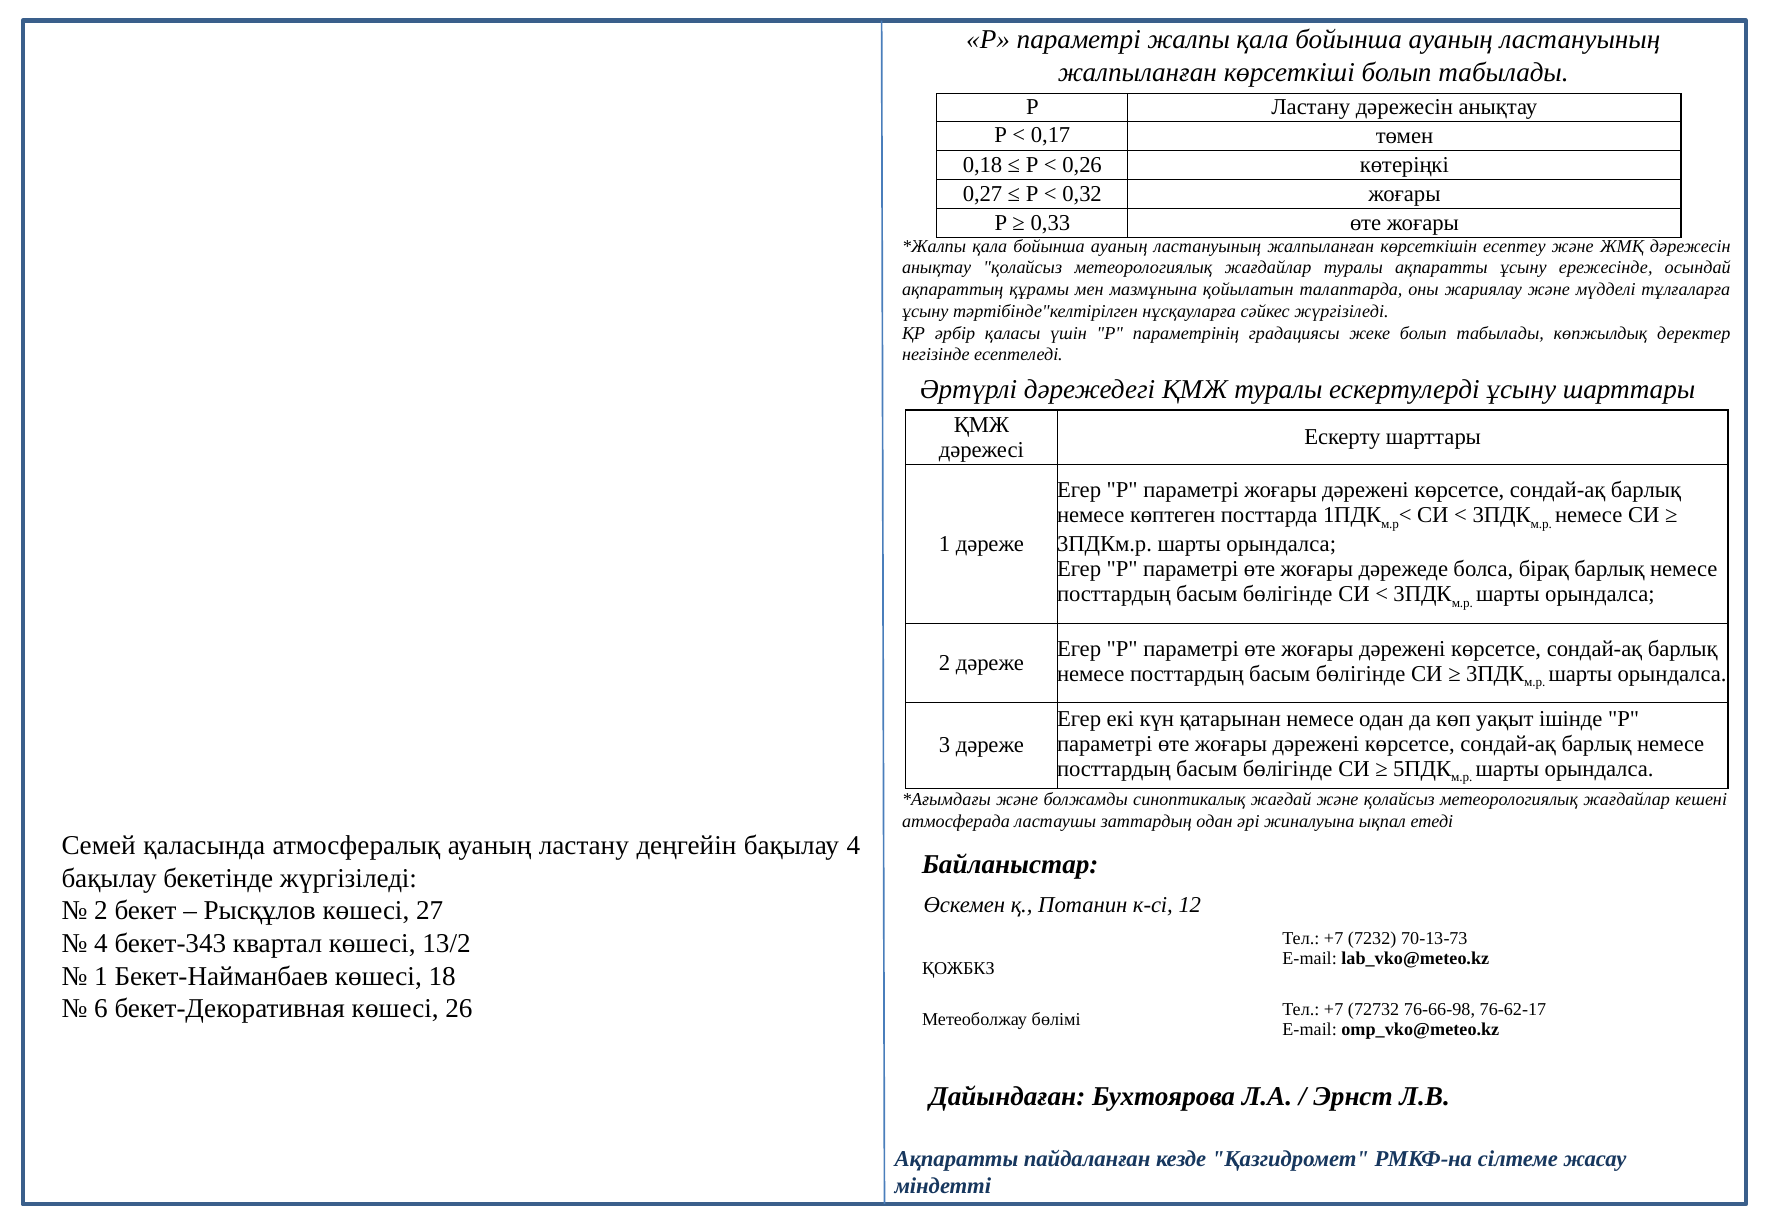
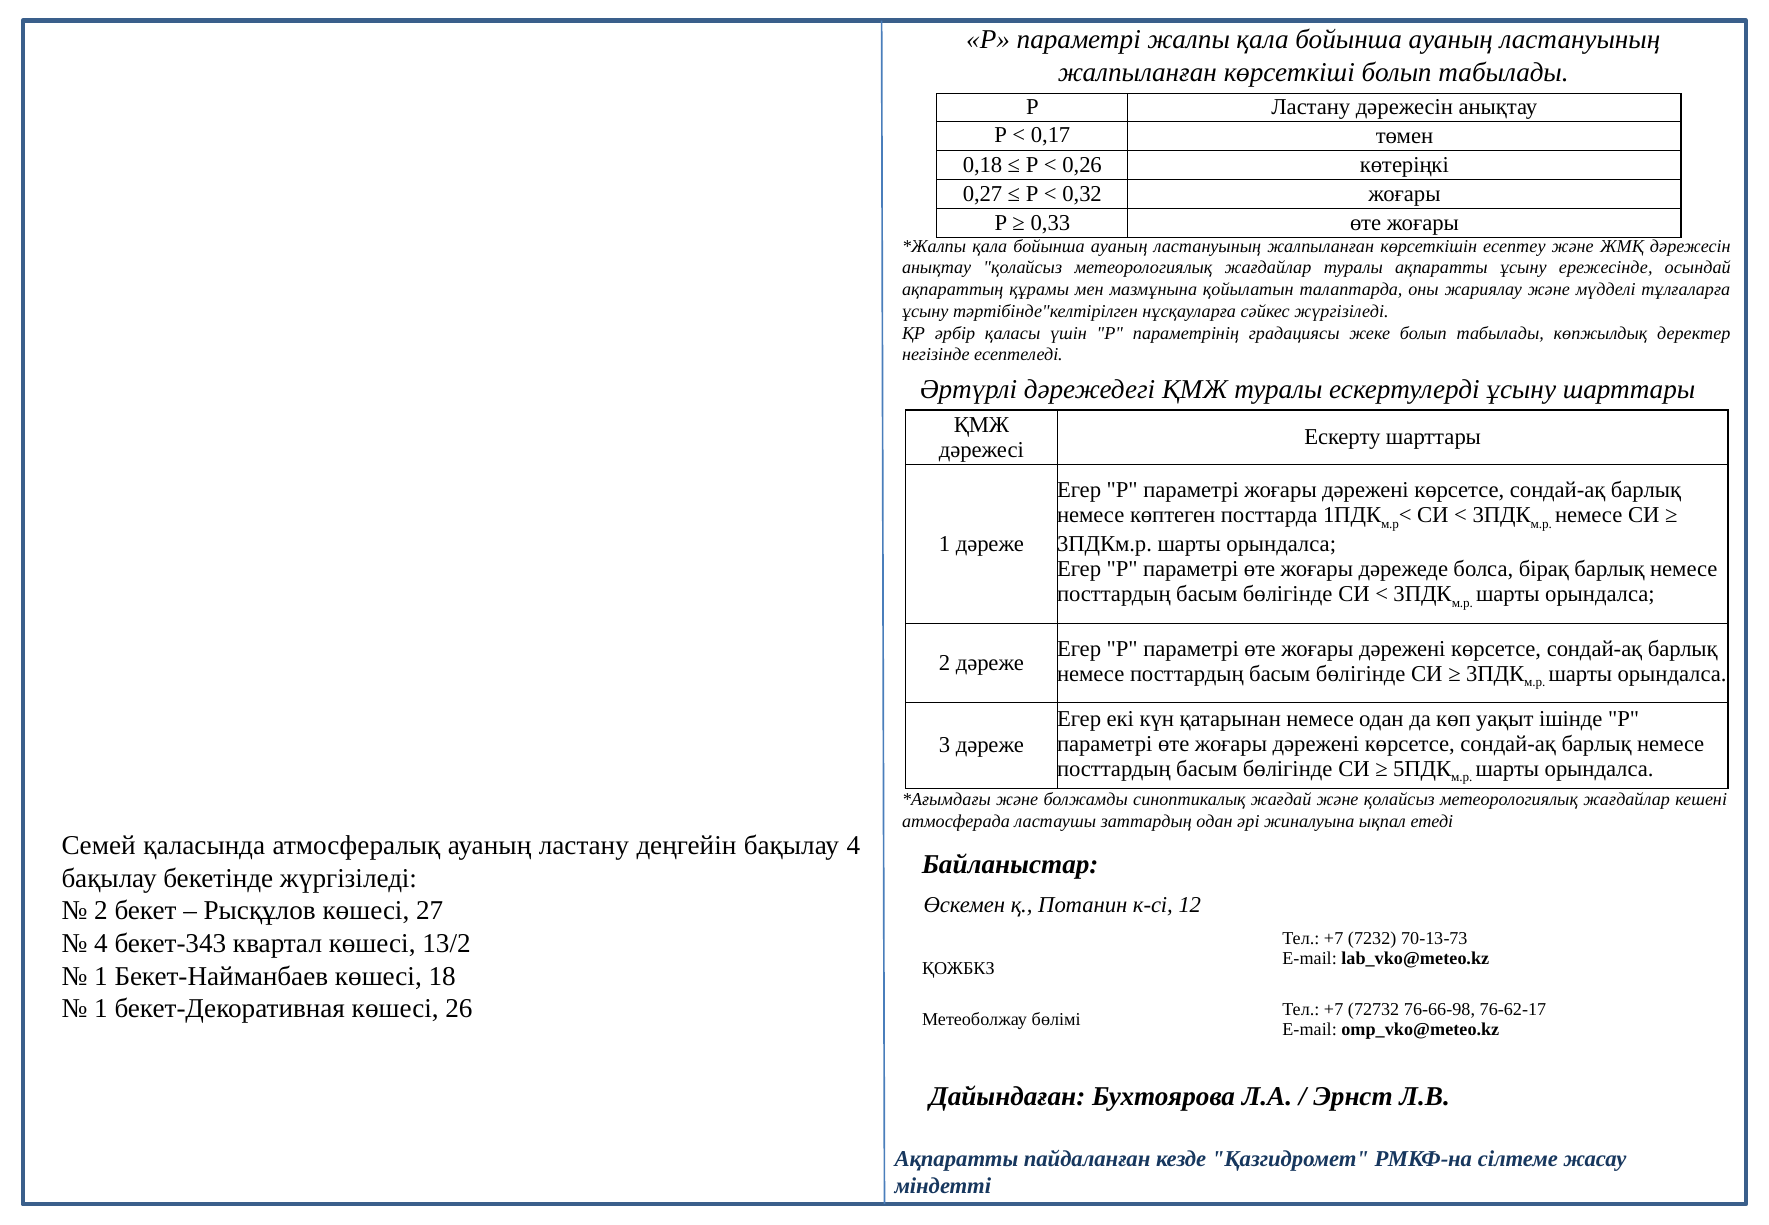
6 at (101, 1009): 6 -> 1
